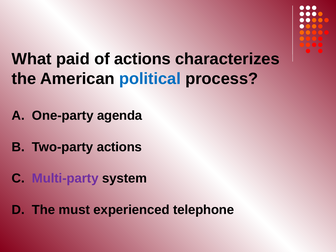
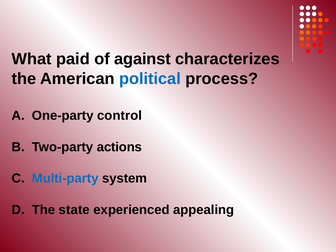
of actions: actions -> against
agenda: agenda -> control
Multi-party colour: purple -> blue
must: must -> state
telephone: telephone -> appealing
